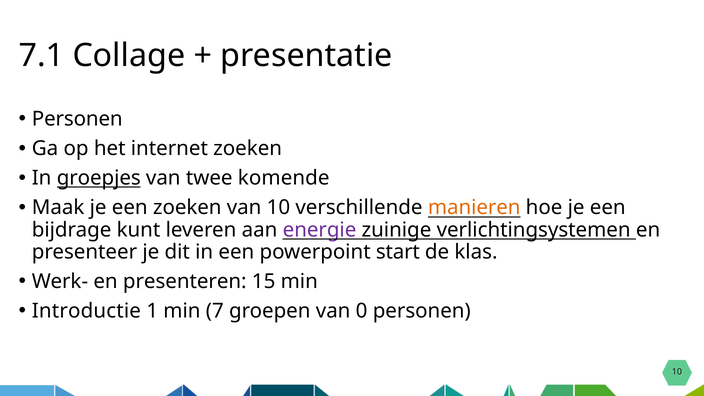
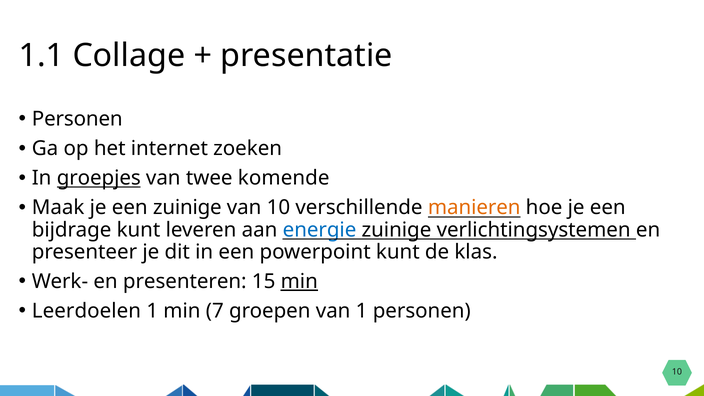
7.1: 7.1 -> 1.1
een zoeken: zoeken -> zuinige
energie colour: purple -> blue
powerpoint start: start -> kunt
min at (299, 281) underline: none -> present
Introductie: Introductie -> Leerdoelen
van 0: 0 -> 1
